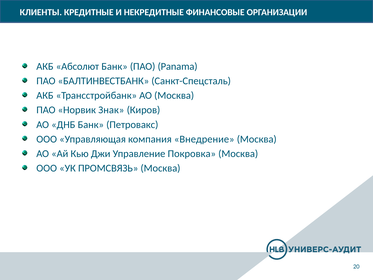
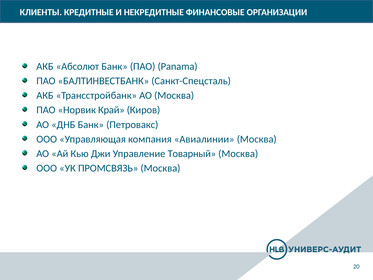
Знак: Знак -> Край
Внедрение: Внедрение -> Авиалинии
Покровка: Покровка -> Товарный
